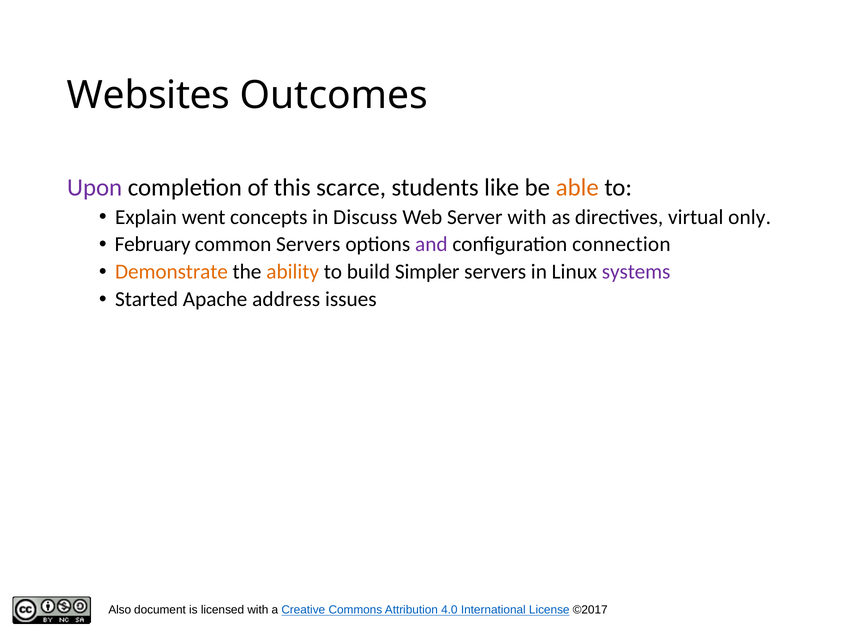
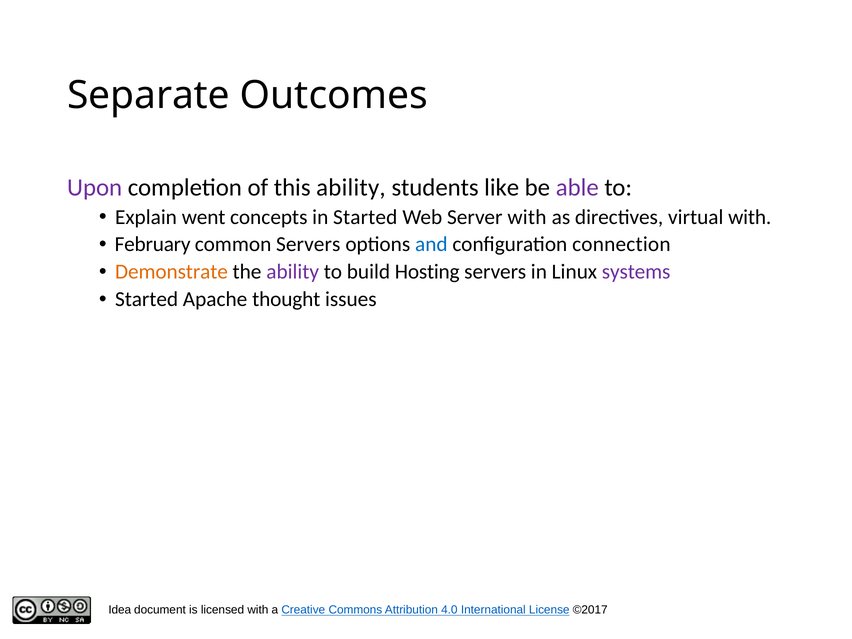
Websites: Websites -> Separate
this scarce: scarce -> ability
able colour: orange -> purple
in Discuss: Discuss -> Started
virtual only: only -> with
and colour: purple -> blue
ability at (293, 272) colour: orange -> purple
Simpler: Simpler -> Hosting
address: address -> thought
Also: Also -> Idea
